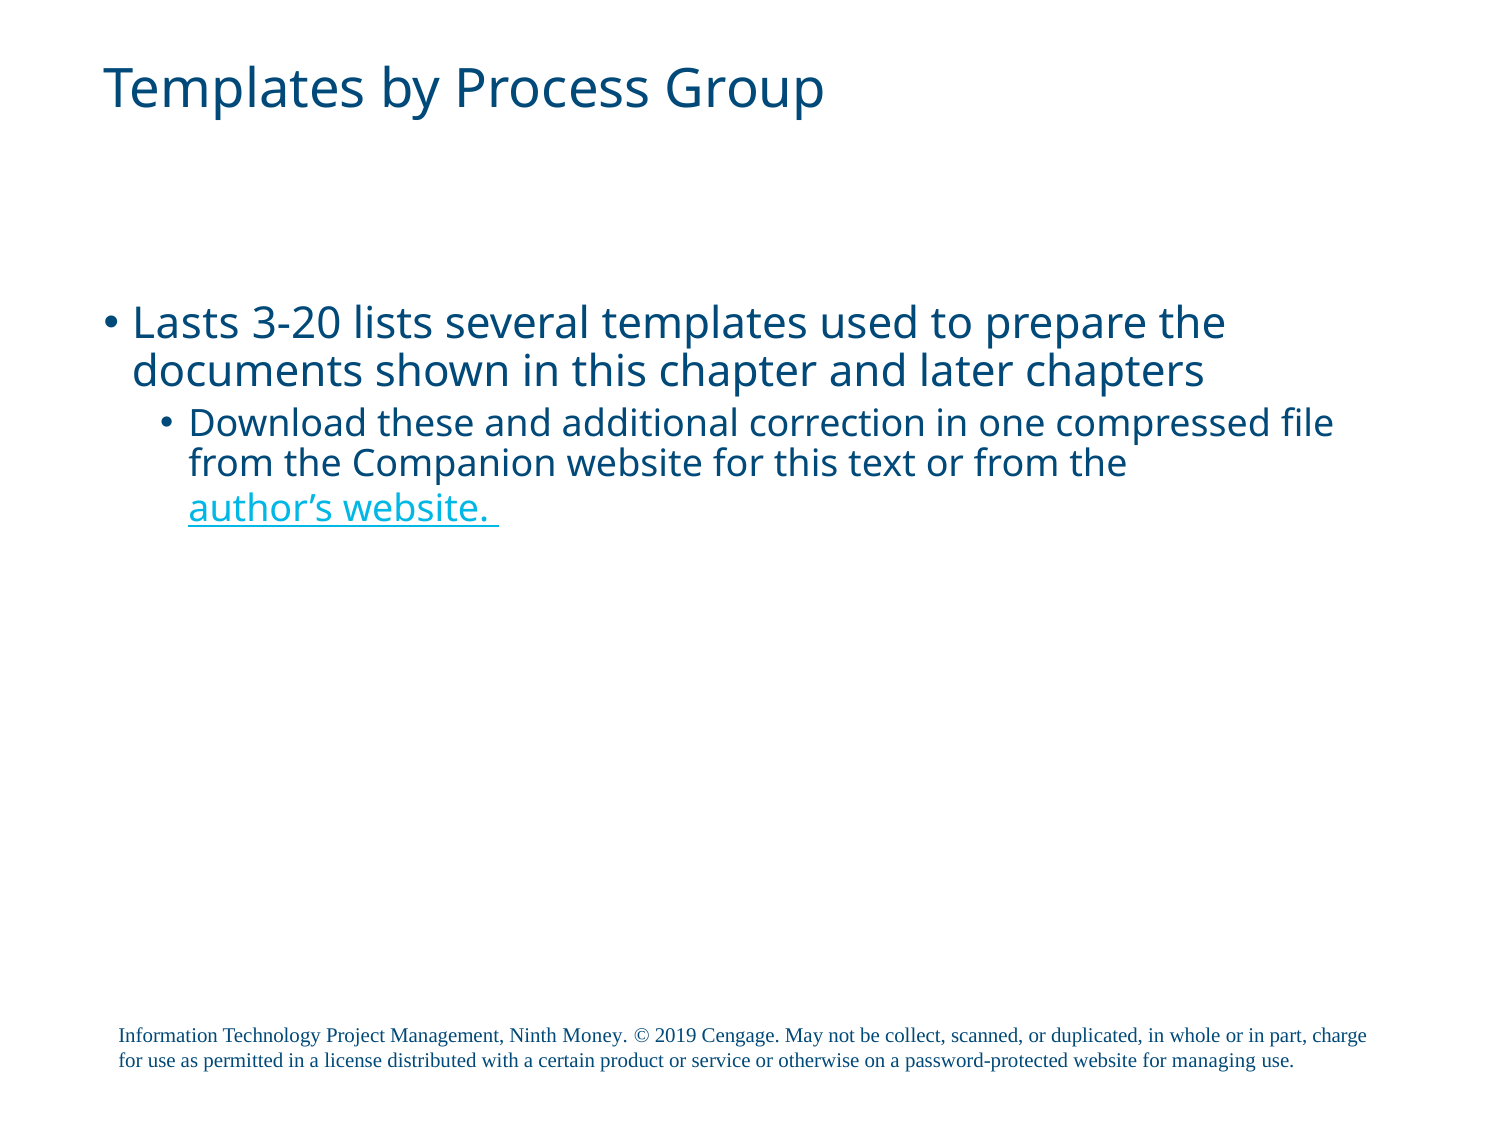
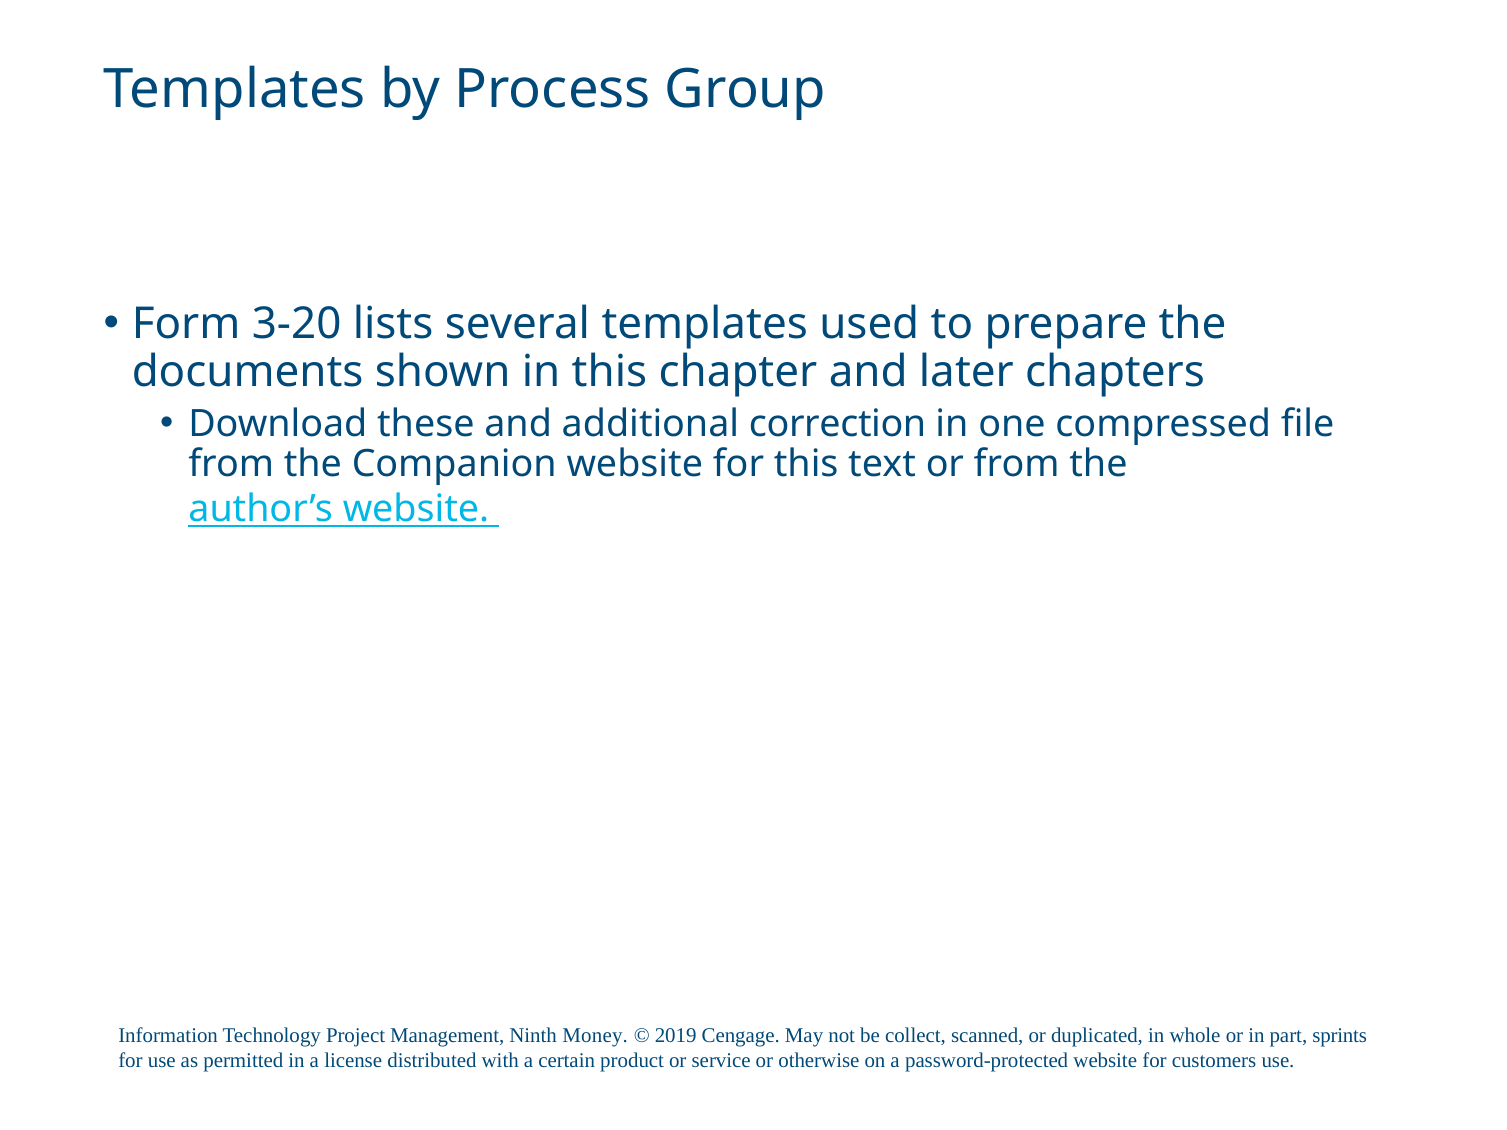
Lasts: Lasts -> Form
charge: charge -> sprints
managing: managing -> customers
